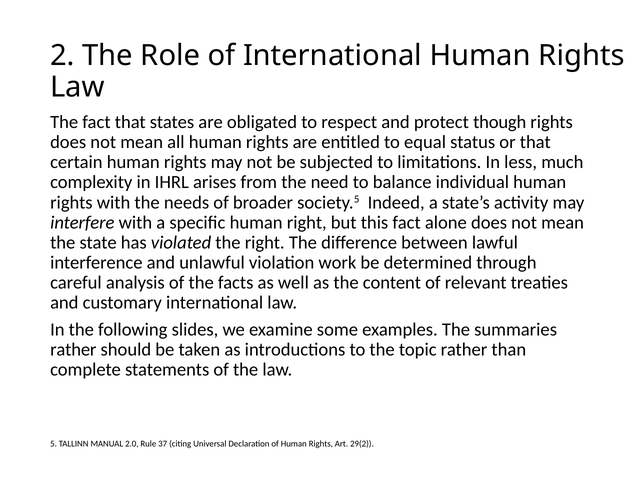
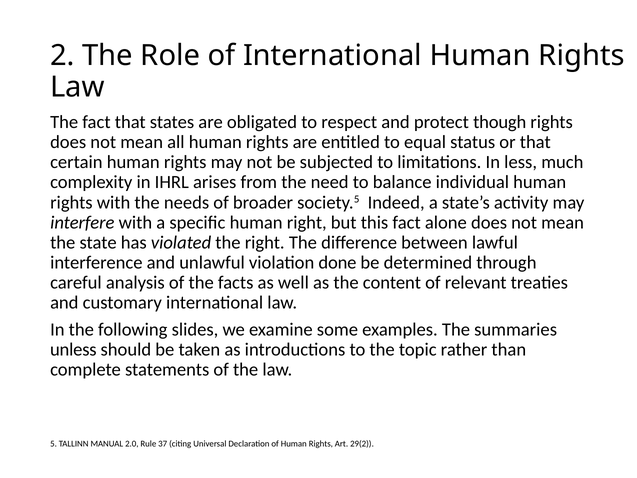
work: work -> done
rather at (73, 349): rather -> unless
